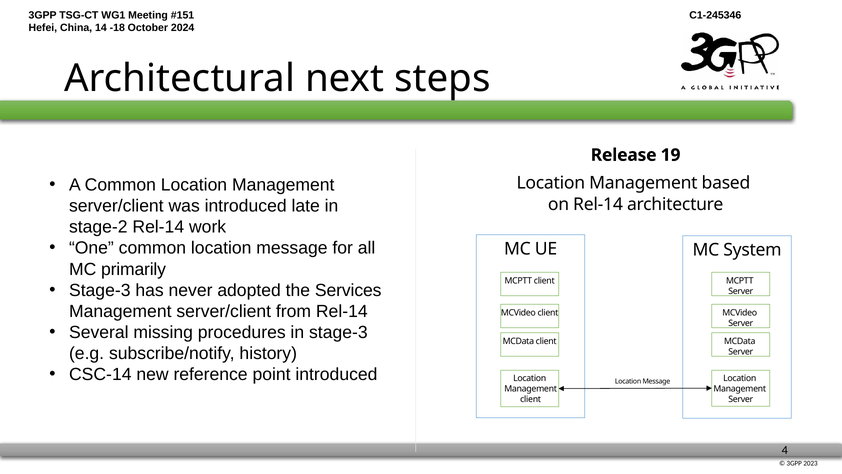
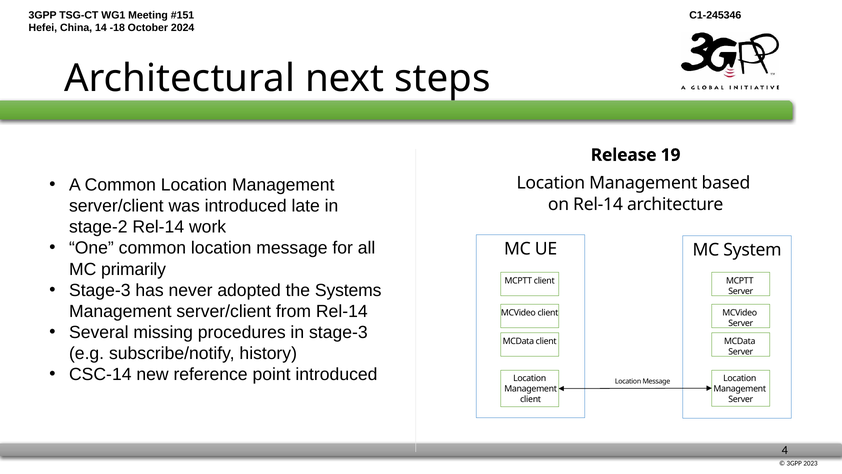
Services: Services -> Systems
